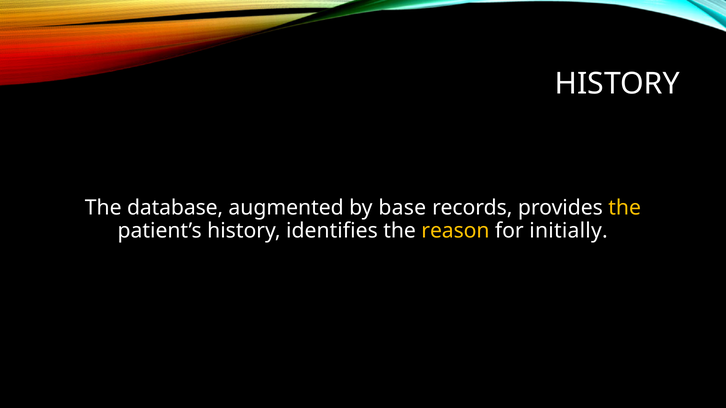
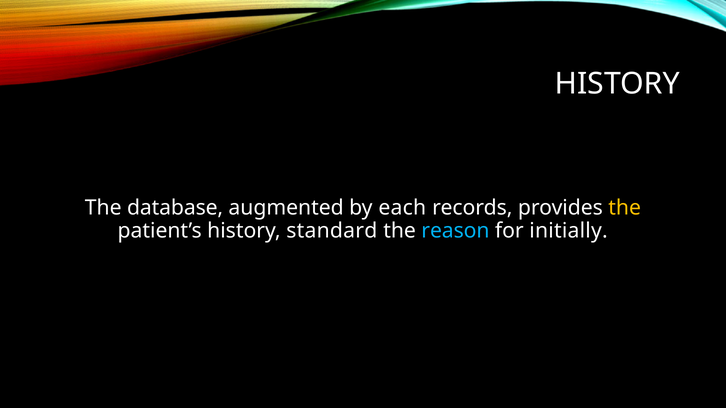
base: base -> each
identifies: identifies -> standard
reason colour: yellow -> light blue
